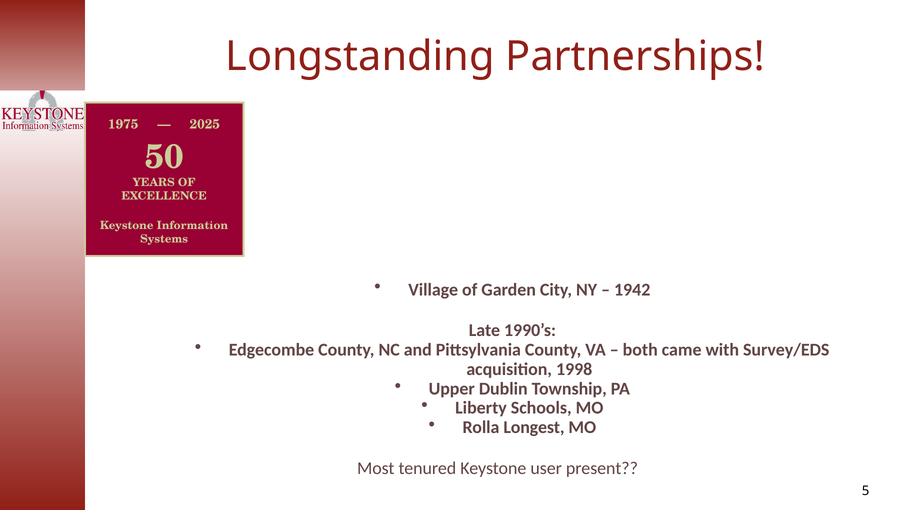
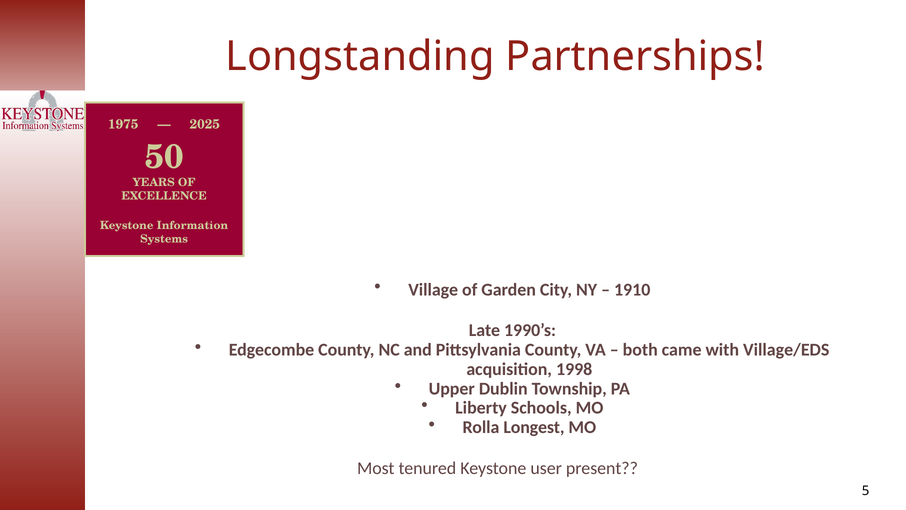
1942: 1942 -> 1910
Survey/EDS: Survey/EDS -> Village/EDS
